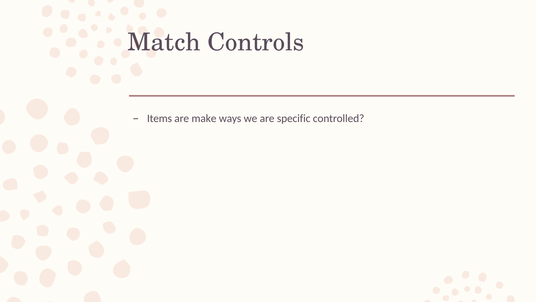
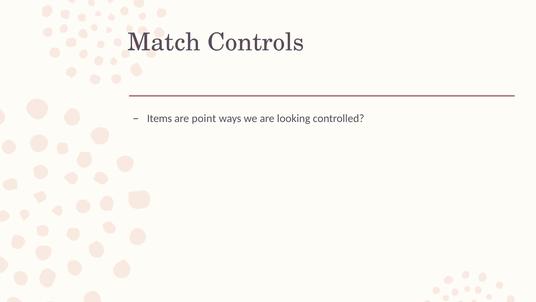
make: make -> point
specific: specific -> looking
